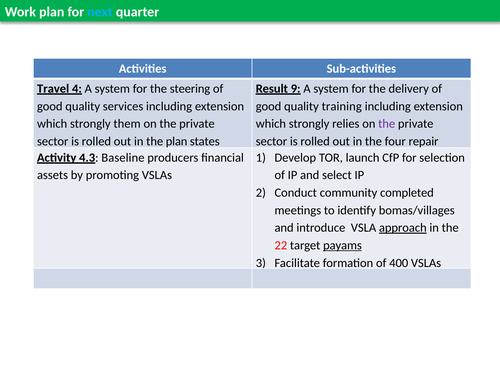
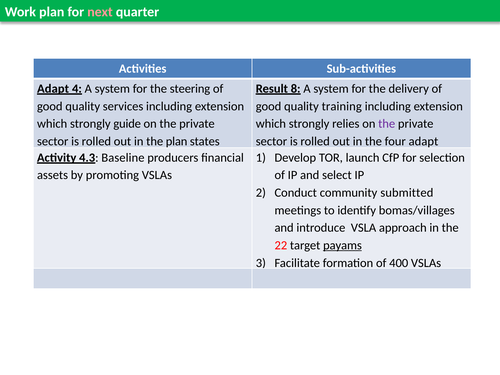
next colour: light blue -> pink
Travel at (53, 89): Travel -> Adapt
9: 9 -> 8
them: them -> guide
four repair: repair -> adapt
completed: completed -> submitted
approach underline: present -> none
